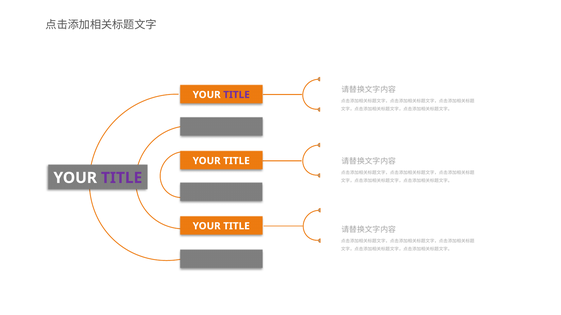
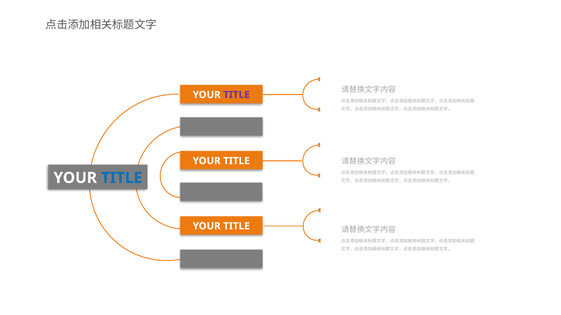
TITLE at (122, 178) colour: purple -> blue
